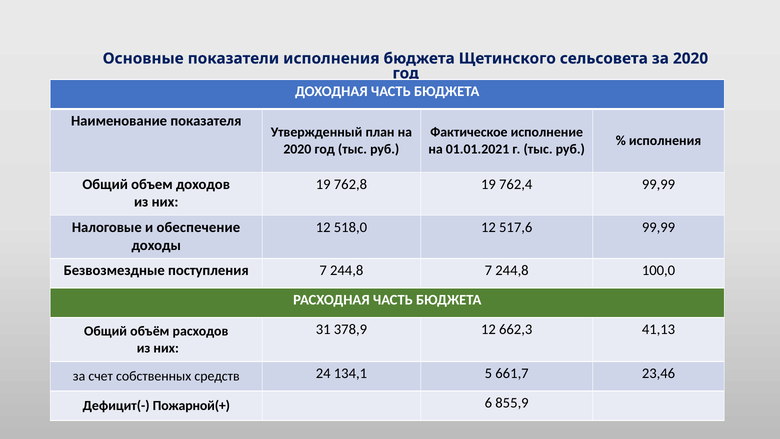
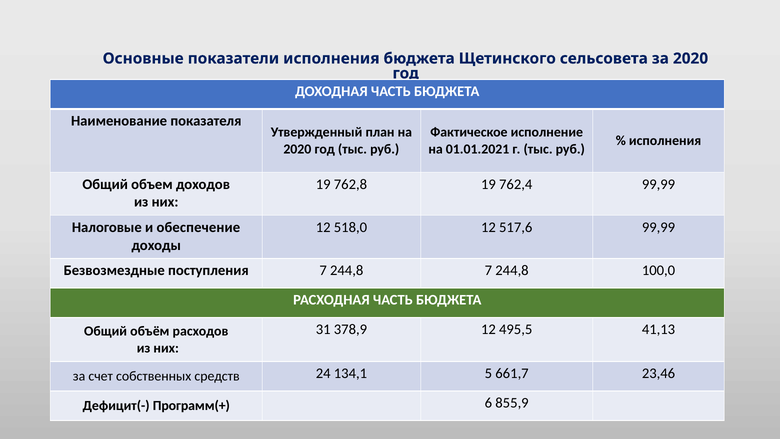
662,3: 662,3 -> 495,5
Пожарной(+: Пожарной(+ -> Программ(+
